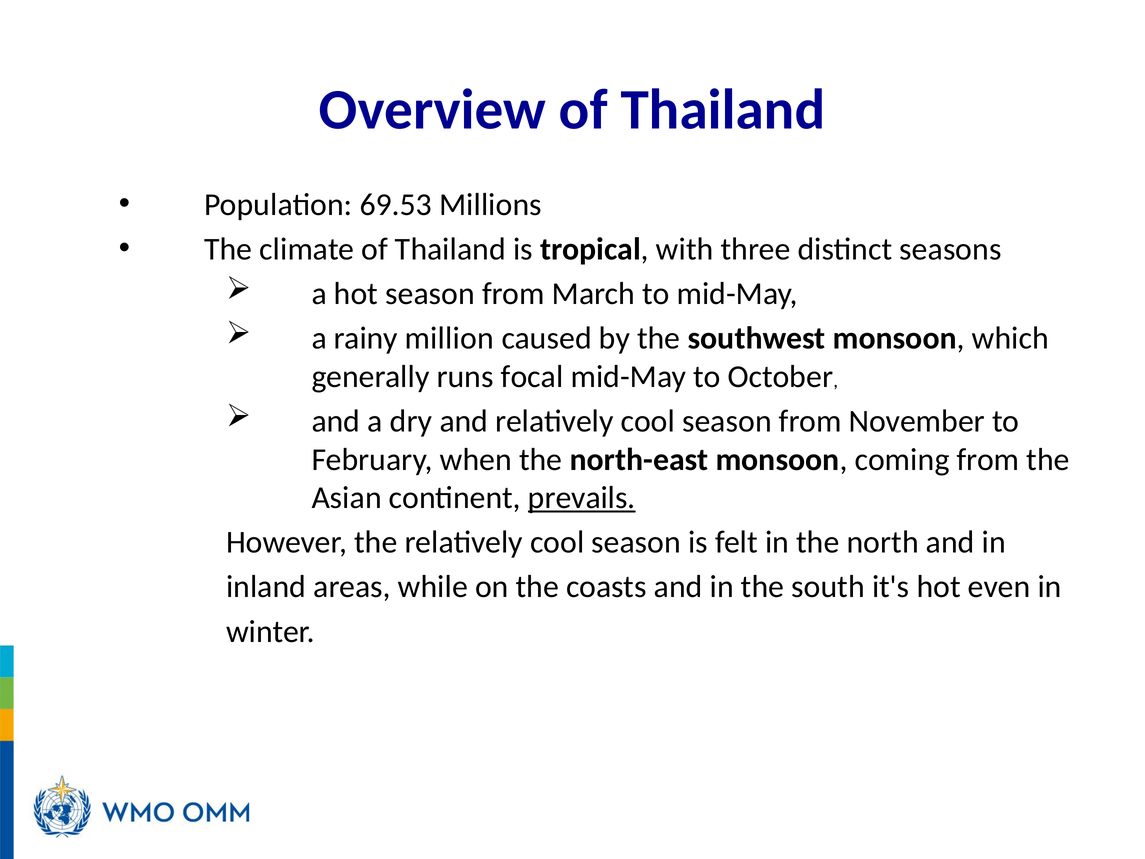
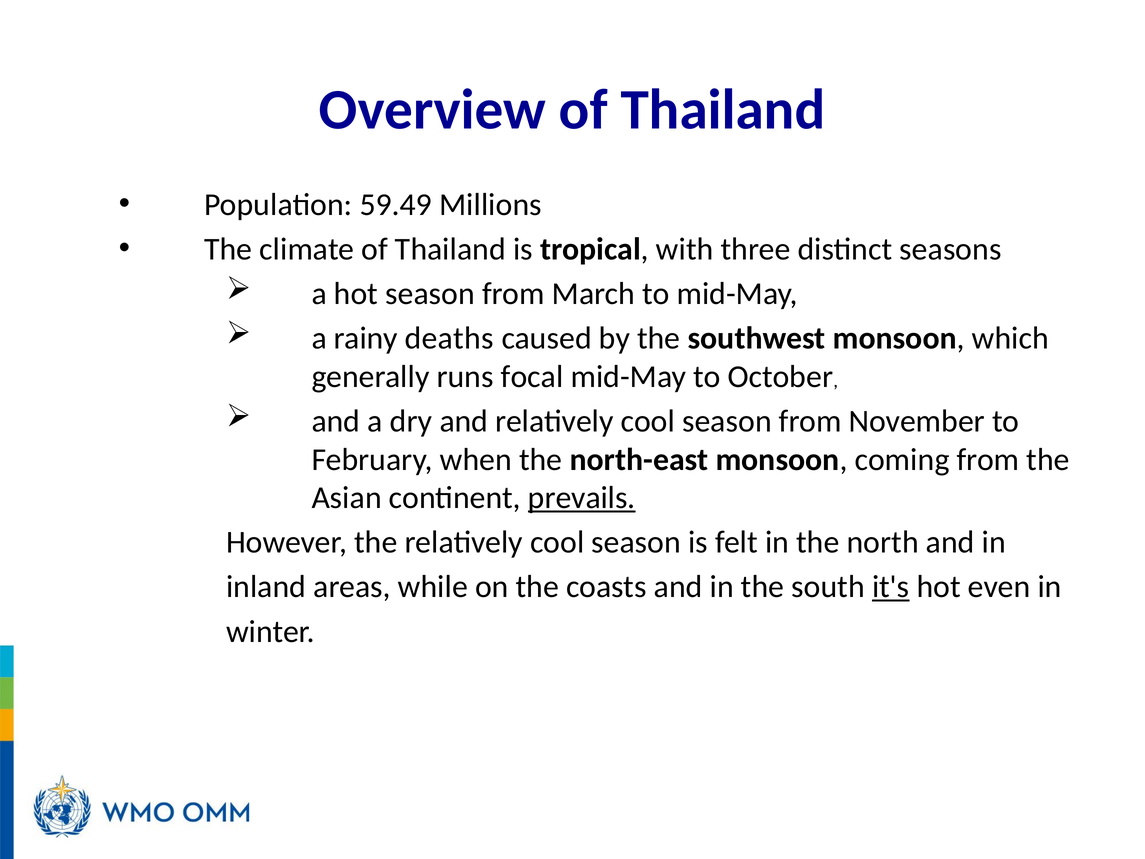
69.53: 69.53 -> 59.49
million: million -> deaths
it's underline: none -> present
